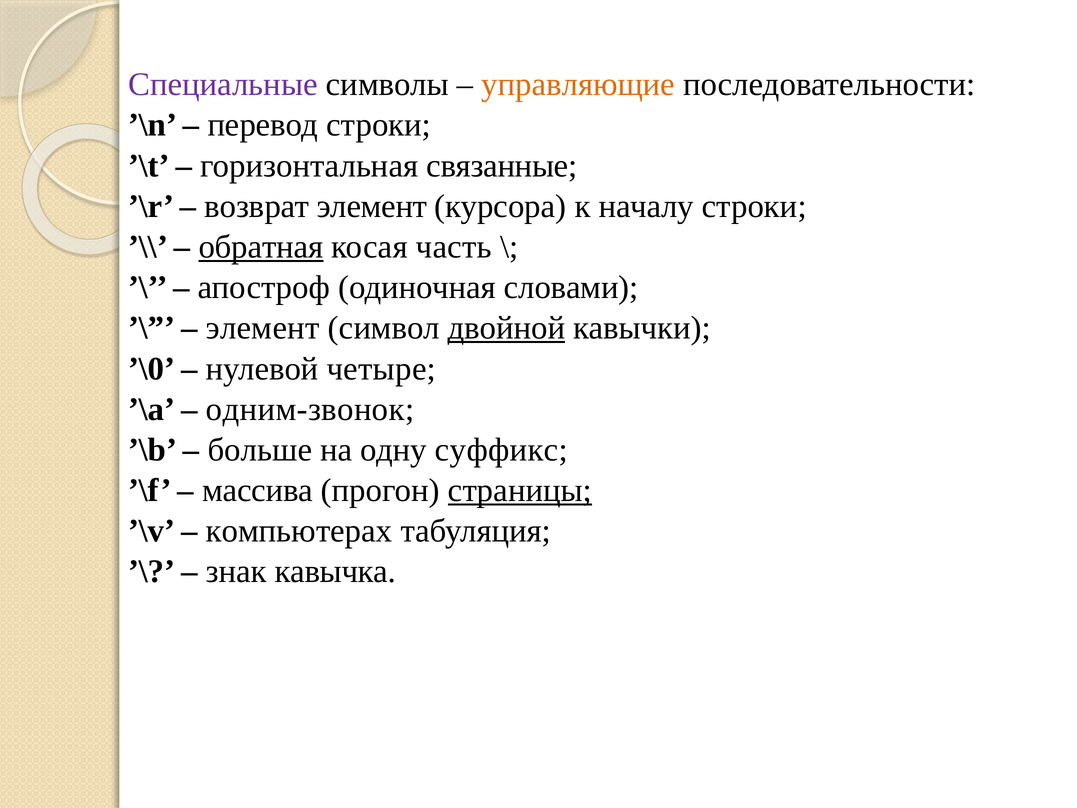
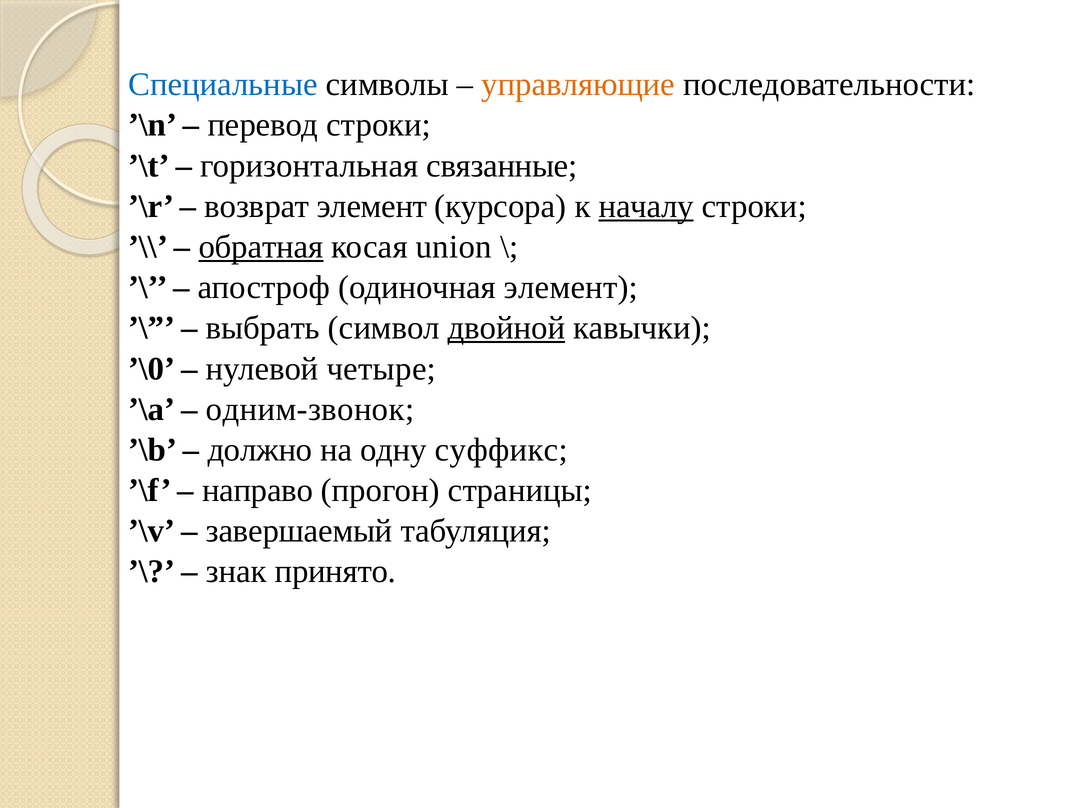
Специальные colour: purple -> blue
началу underline: none -> present
часть: часть -> union
одиночная словами: словами -> элемент
элемент at (263, 328): элемент -> выбрать
больше: больше -> должно
массива: массива -> направо
страницы underline: present -> none
компьютерах: компьютерах -> завершаемый
кавычка: кавычка -> принято
